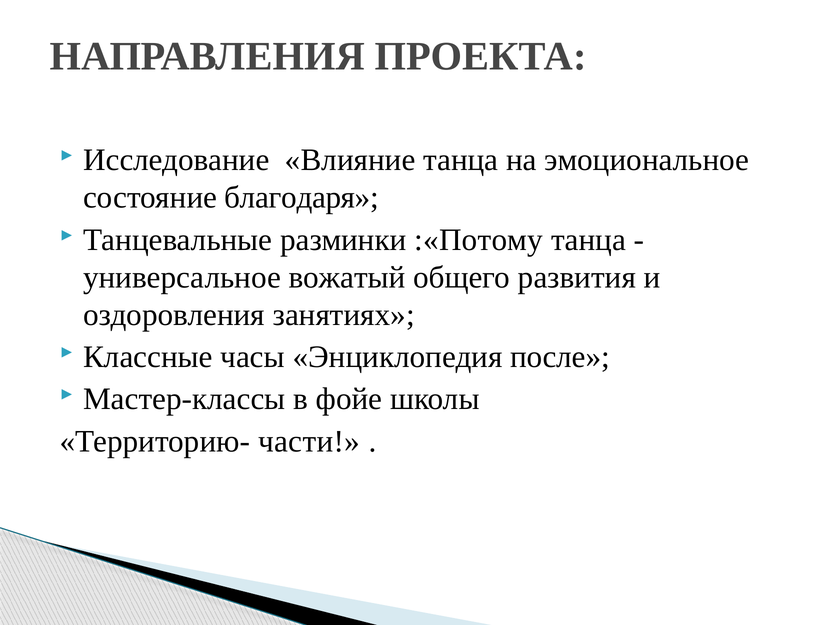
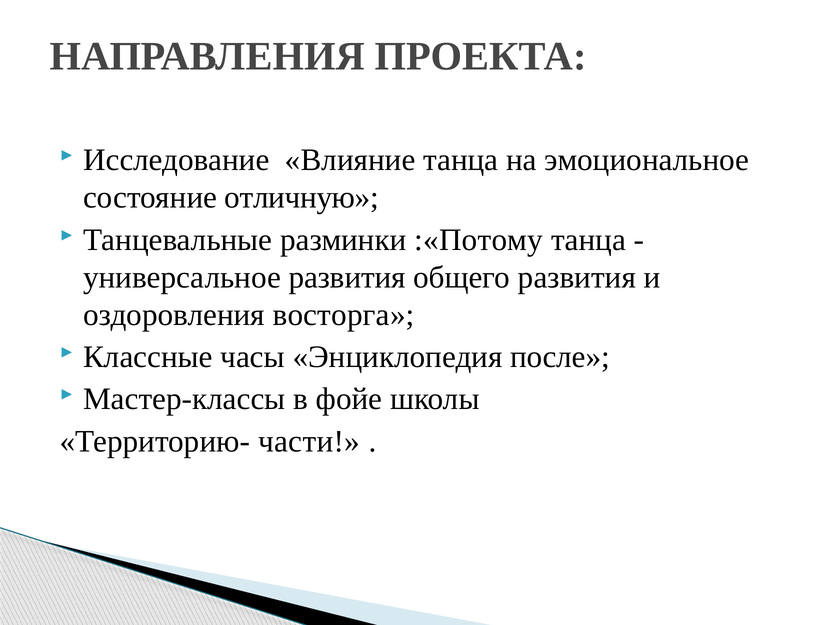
благодаря: благодаря -> отличную
универсальное вожатый: вожатый -> развития
занятиях: занятиях -> восторга
